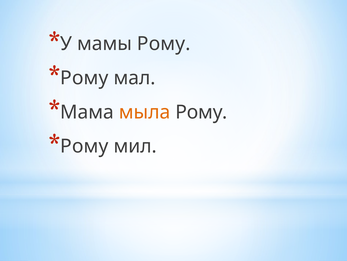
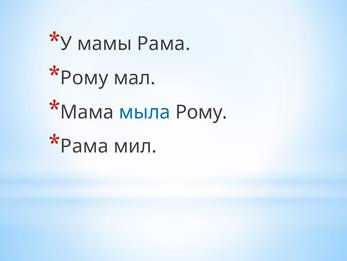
мамы Рому: Рому -> Рама
мыла colour: orange -> blue
Рому at (84, 146): Рому -> Рама
